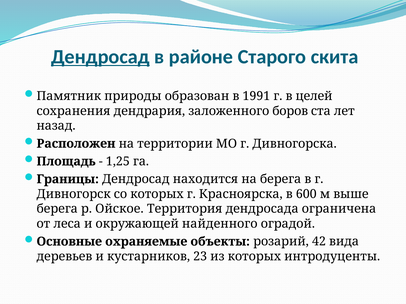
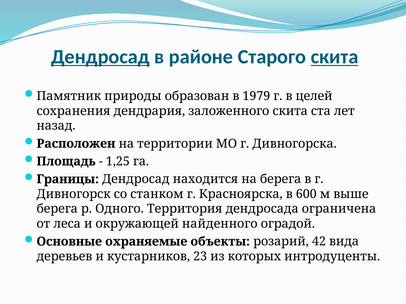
скита at (335, 57) underline: none -> present
1991: 1991 -> 1979
заложенного боров: боров -> скита
со которых: которых -> станком
Ойское: Ойское -> Одного
